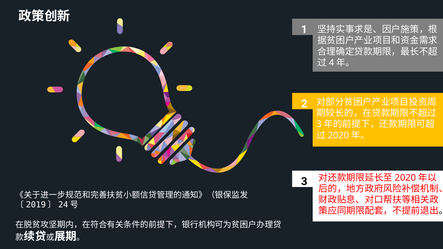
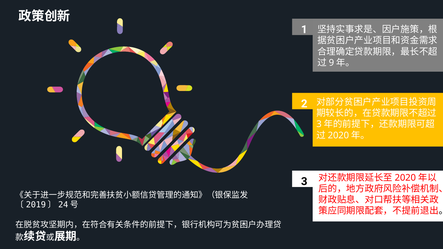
4: 4 -> 9
